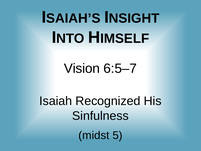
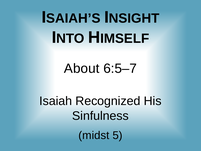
Vision: Vision -> About
